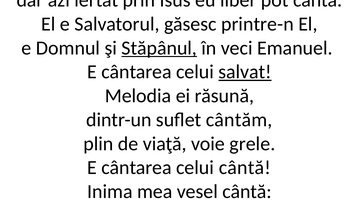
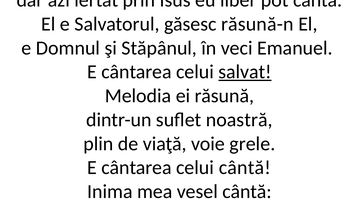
printre-n: printre-n -> răsună-n
Stăpânul underline: present -> none
cântăm: cântăm -> noastră
